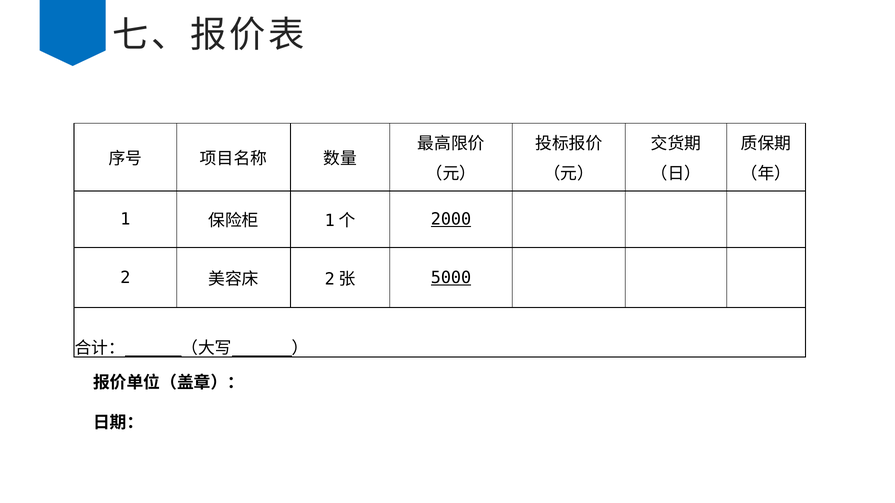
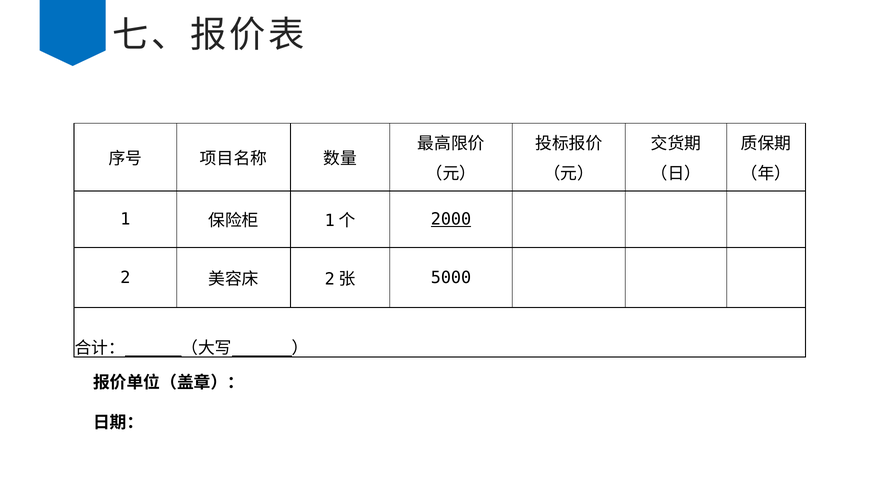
5000 underline: present -> none
